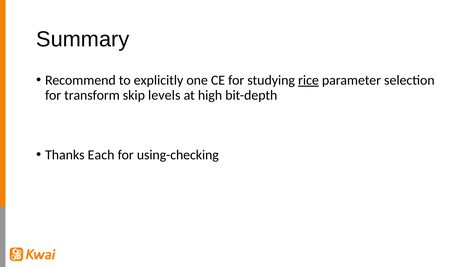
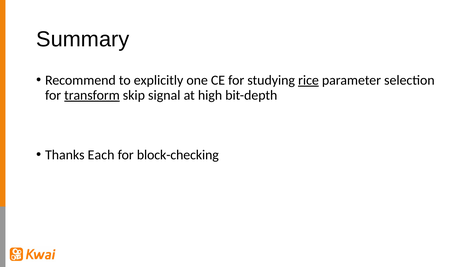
transform underline: none -> present
levels: levels -> signal
using-checking: using-checking -> block-checking
